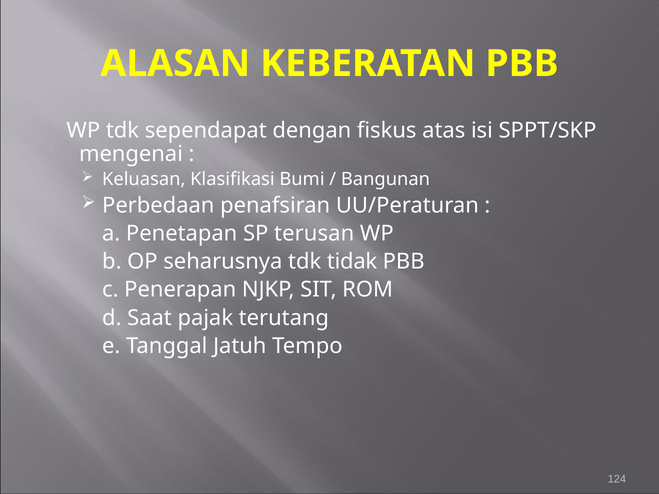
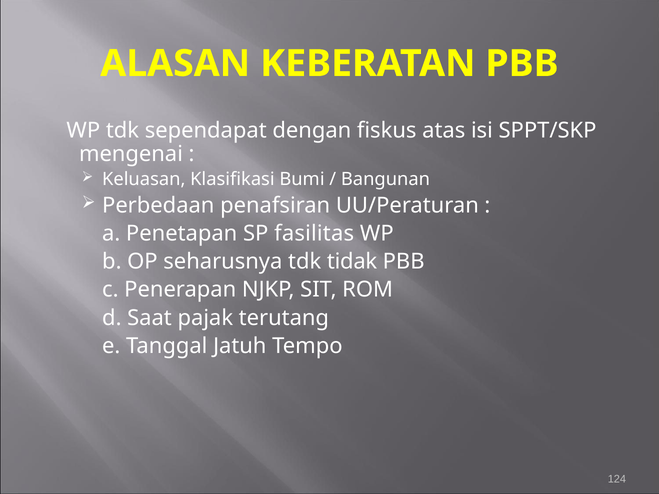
terusan: terusan -> fasilitas
